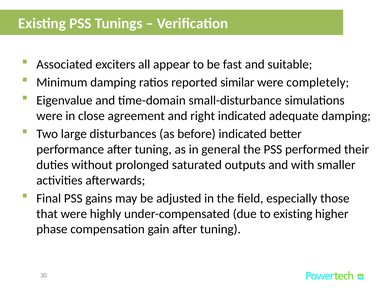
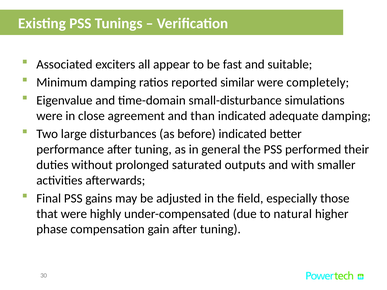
right: right -> than
to existing: existing -> natural
